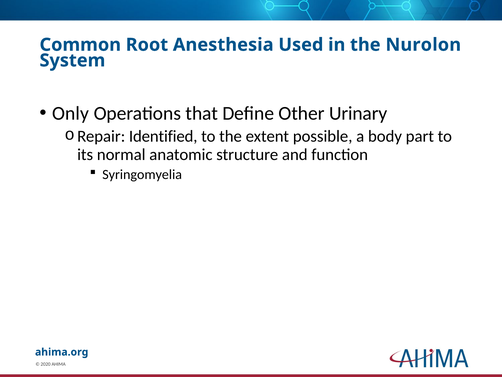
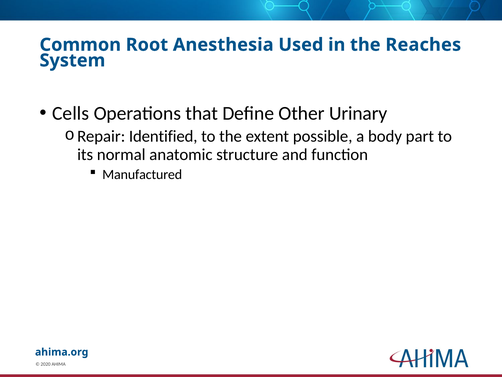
Nurolon: Nurolon -> Reaches
Only: Only -> Cells
Syringomyelia: Syringomyelia -> Manufactured
